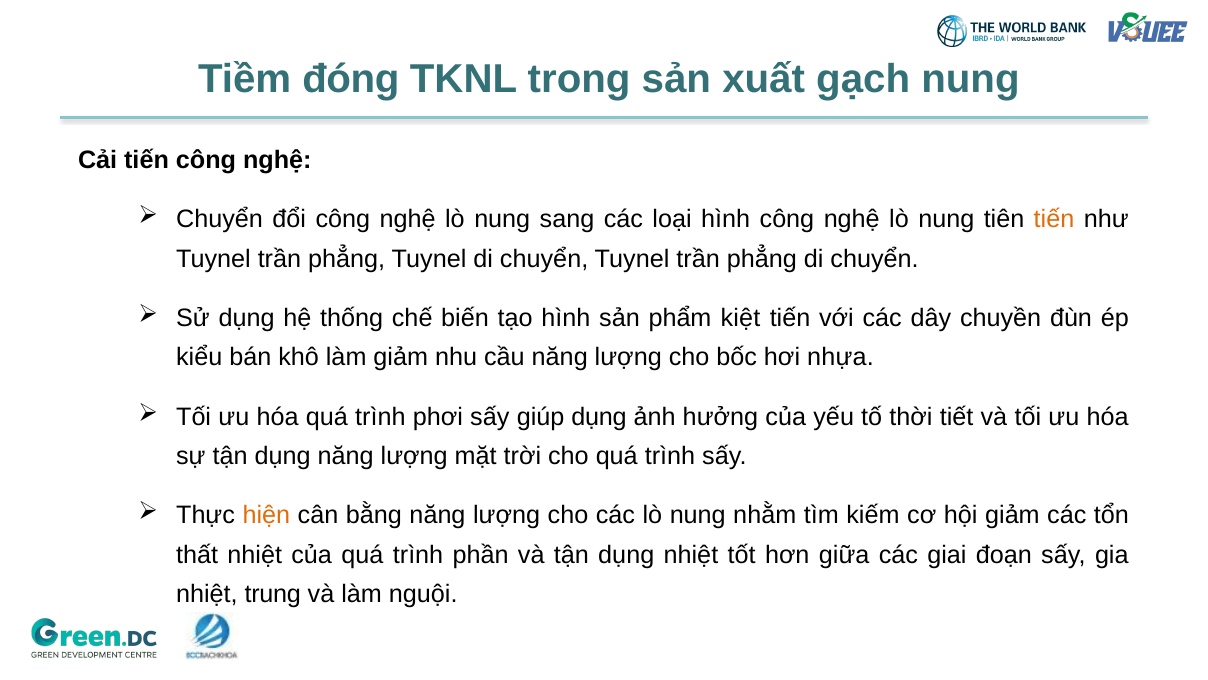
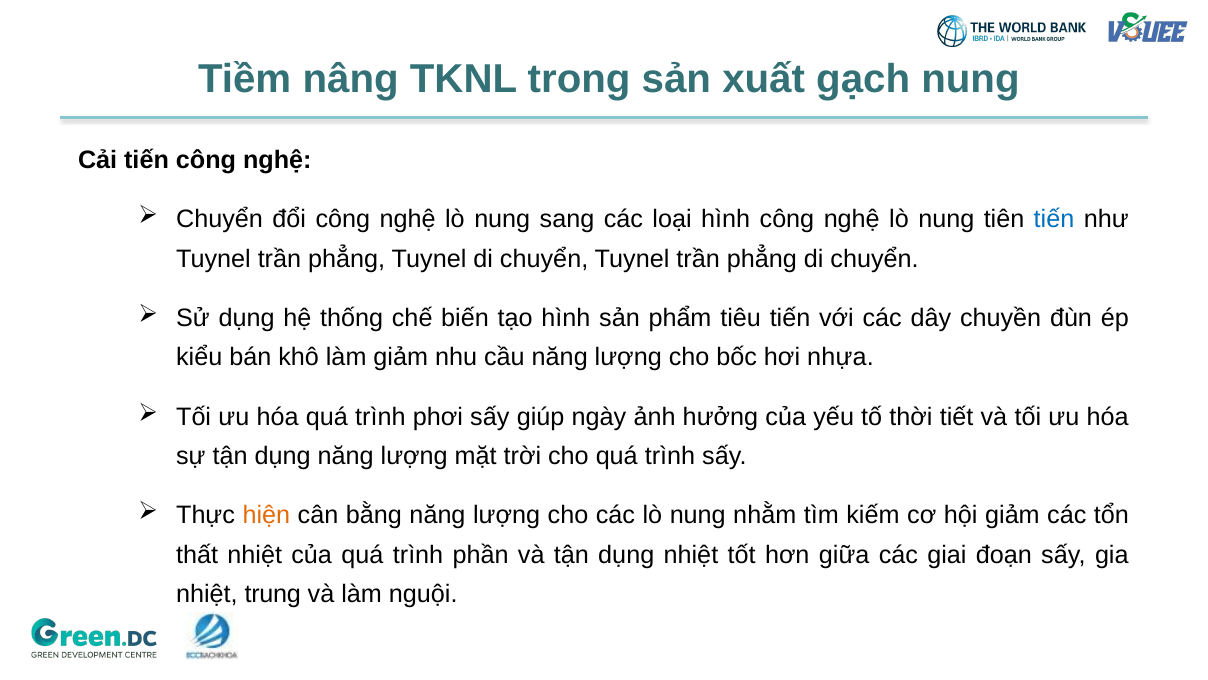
đóng: đóng -> nâng
tiến at (1054, 219) colour: orange -> blue
kiệt: kiệt -> tiêu
giúp dụng: dụng -> ngày
